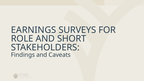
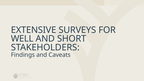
EARNINGS: EARNINGS -> EXTENSIVE
ROLE: ROLE -> WELL
